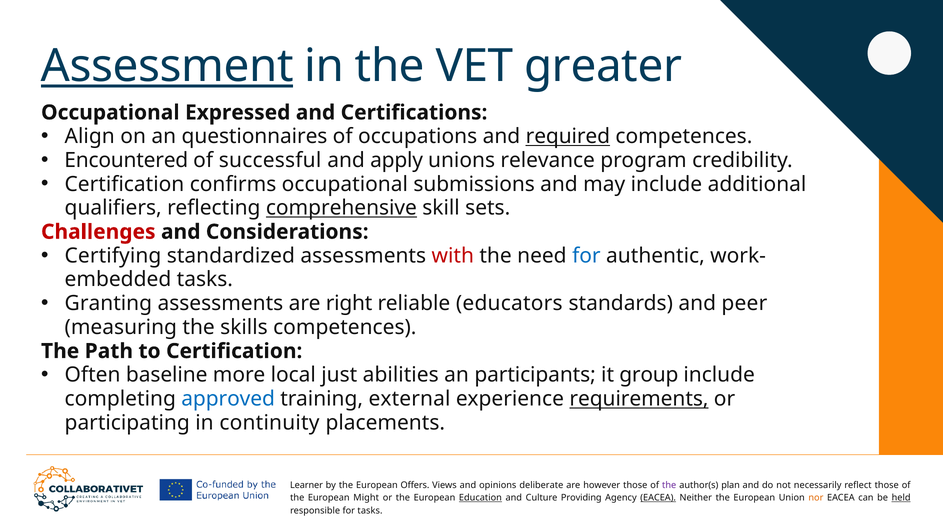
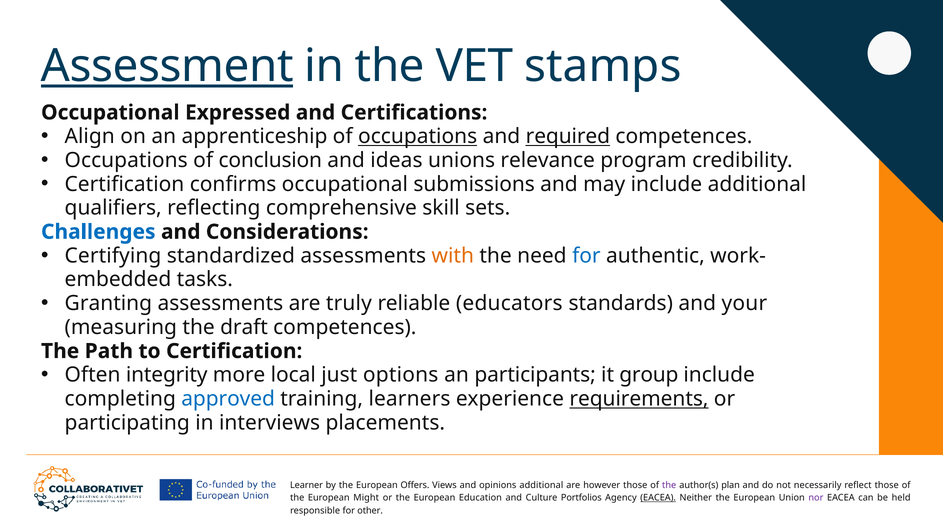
greater: greater -> stamps
questionnaires: questionnaires -> apprenticeship
occupations at (418, 136) underline: none -> present
Encountered at (126, 160): Encountered -> Occupations
successful: successful -> conclusion
apply: apply -> ideas
comprehensive underline: present -> none
Challenges colour: red -> blue
with colour: red -> orange
right: right -> truly
peer: peer -> your
skills: skills -> draft
baseline: baseline -> integrity
abilities: abilities -> options
external: external -> learners
continuity: continuity -> interviews
opinions deliberate: deliberate -> additional
Education underline: present -> none
Providing: Providing -> Portfolios
nor colour: orange -> purple
held underline: present -> none
for tasks: tasks -> other
